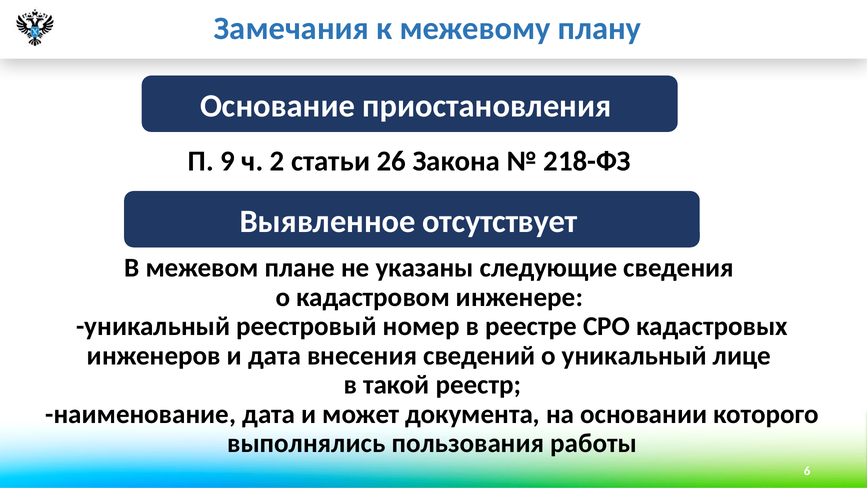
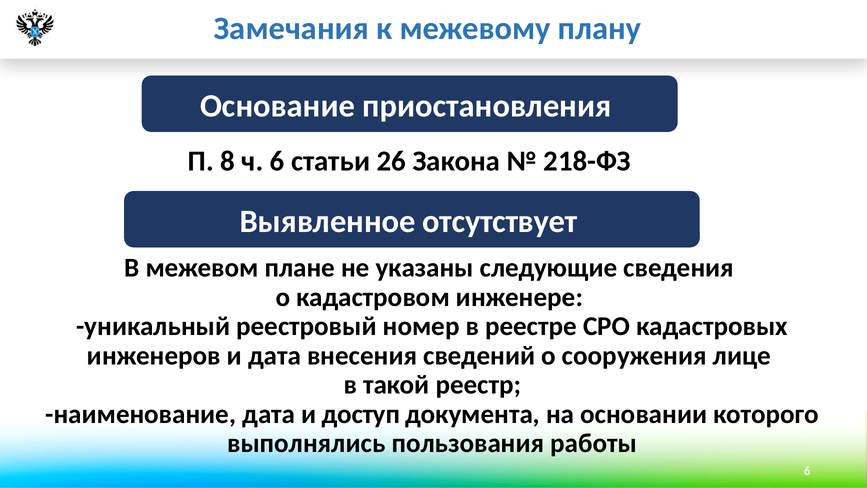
9: 9 -> 8
ч 2: 2 -> 6
о уникальный: уникальный -> сооружения
может: может -> доступ
